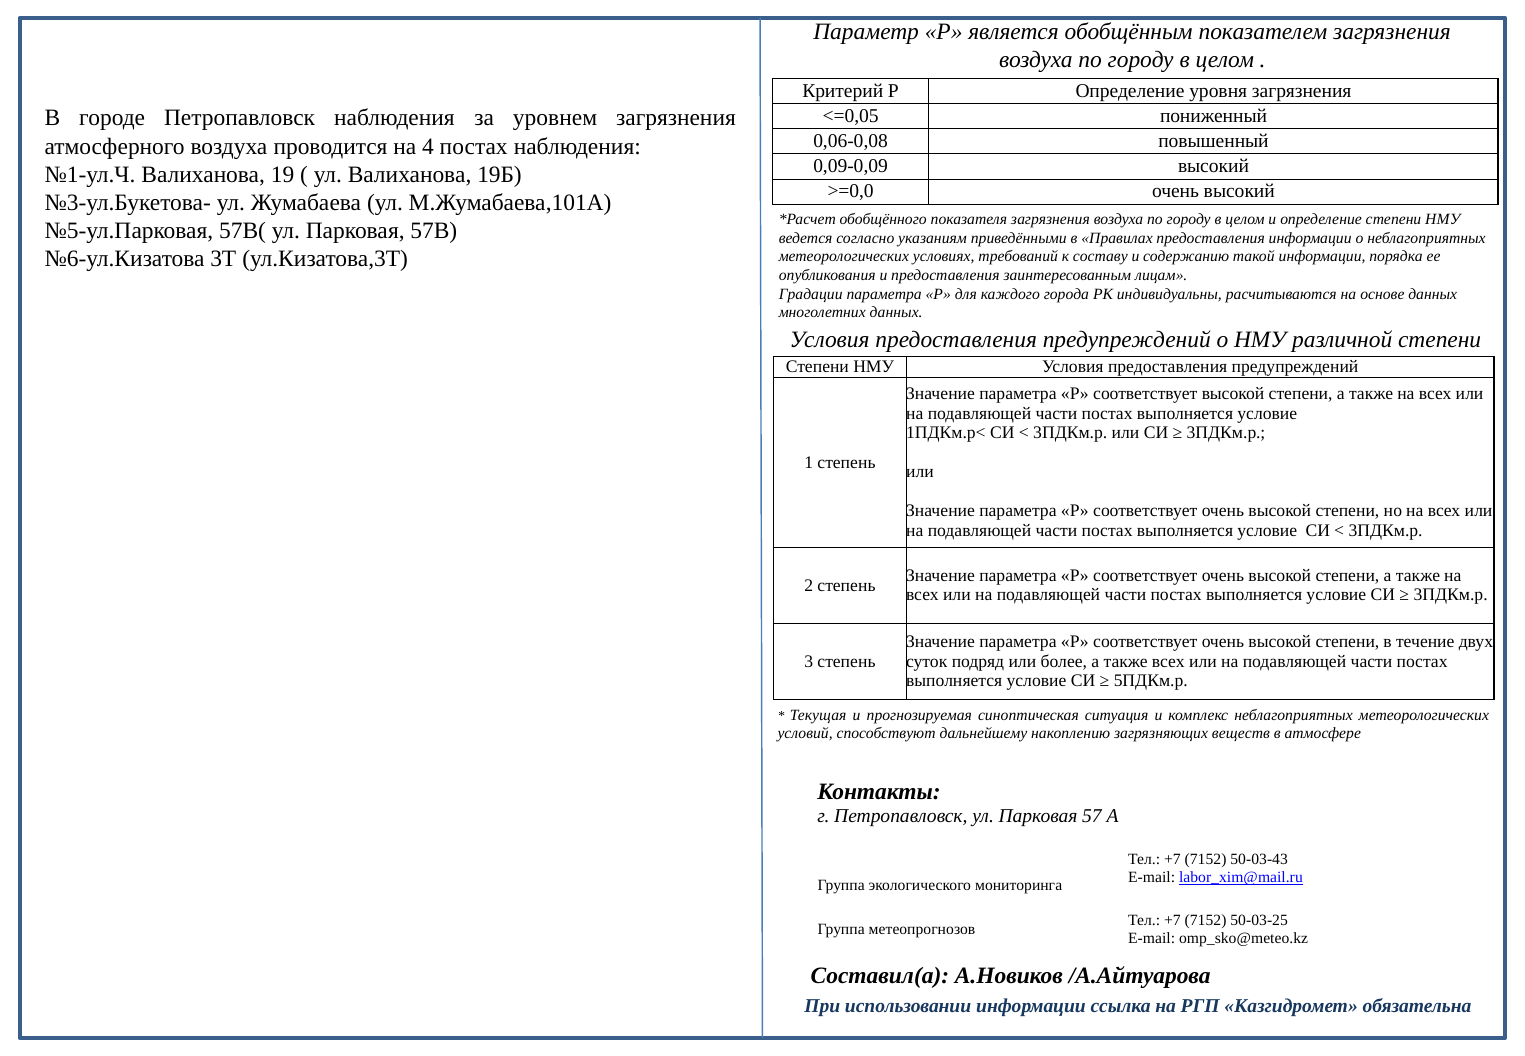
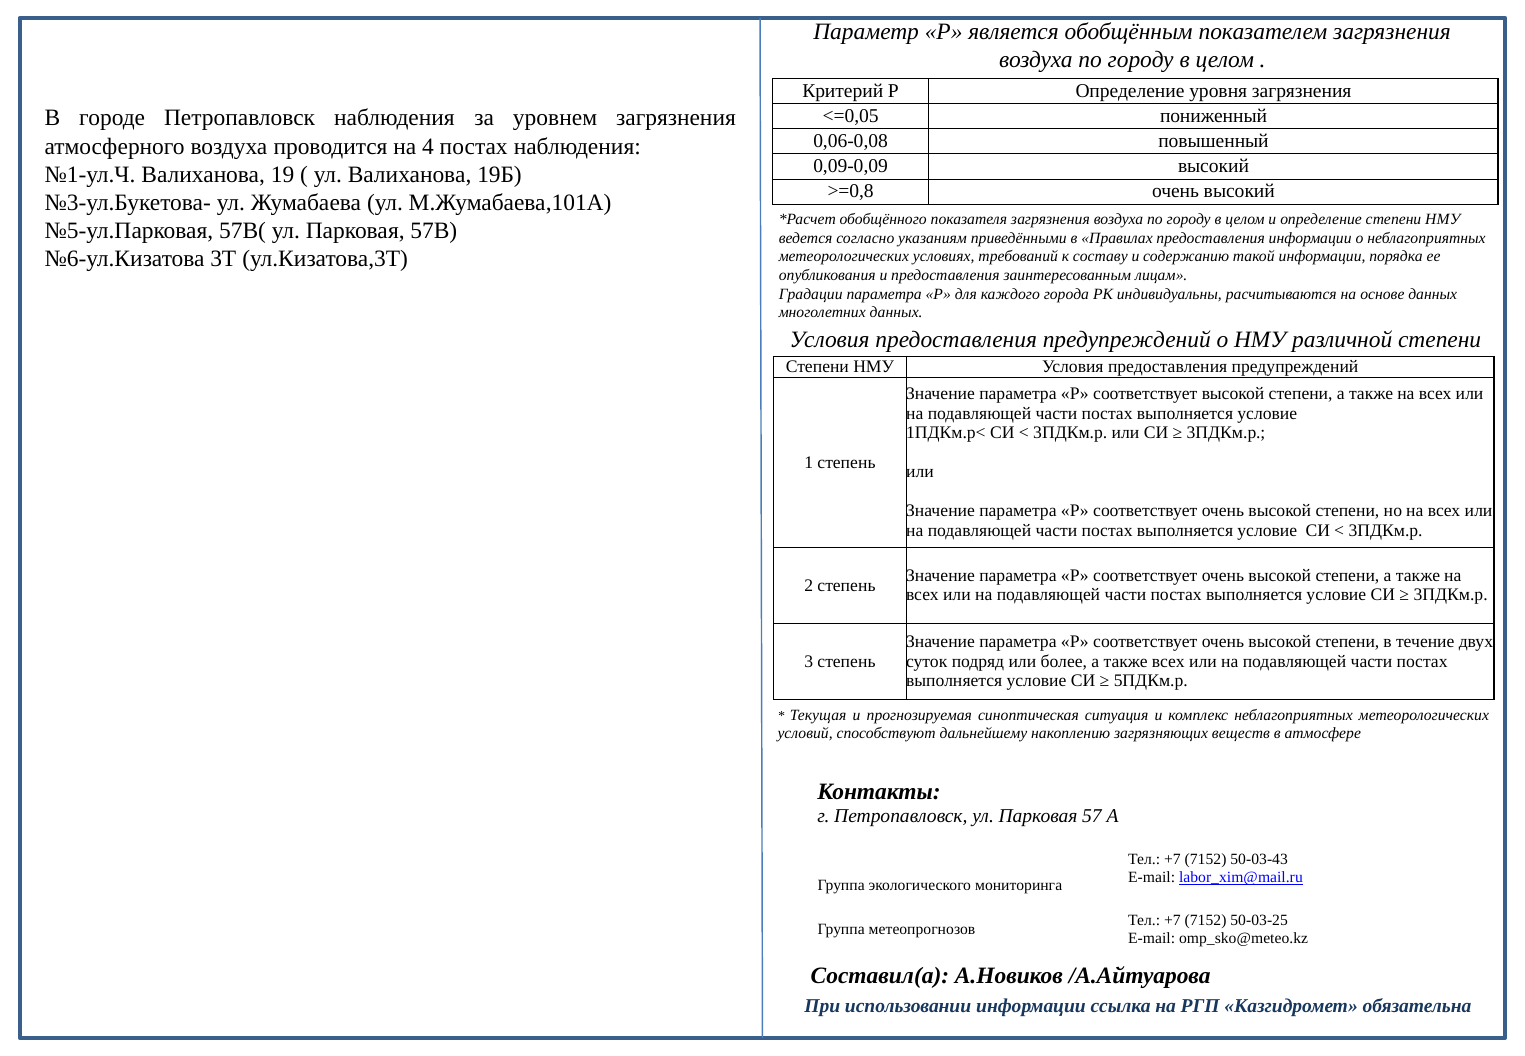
>=0,0: >=0,0 -> >=0,8
